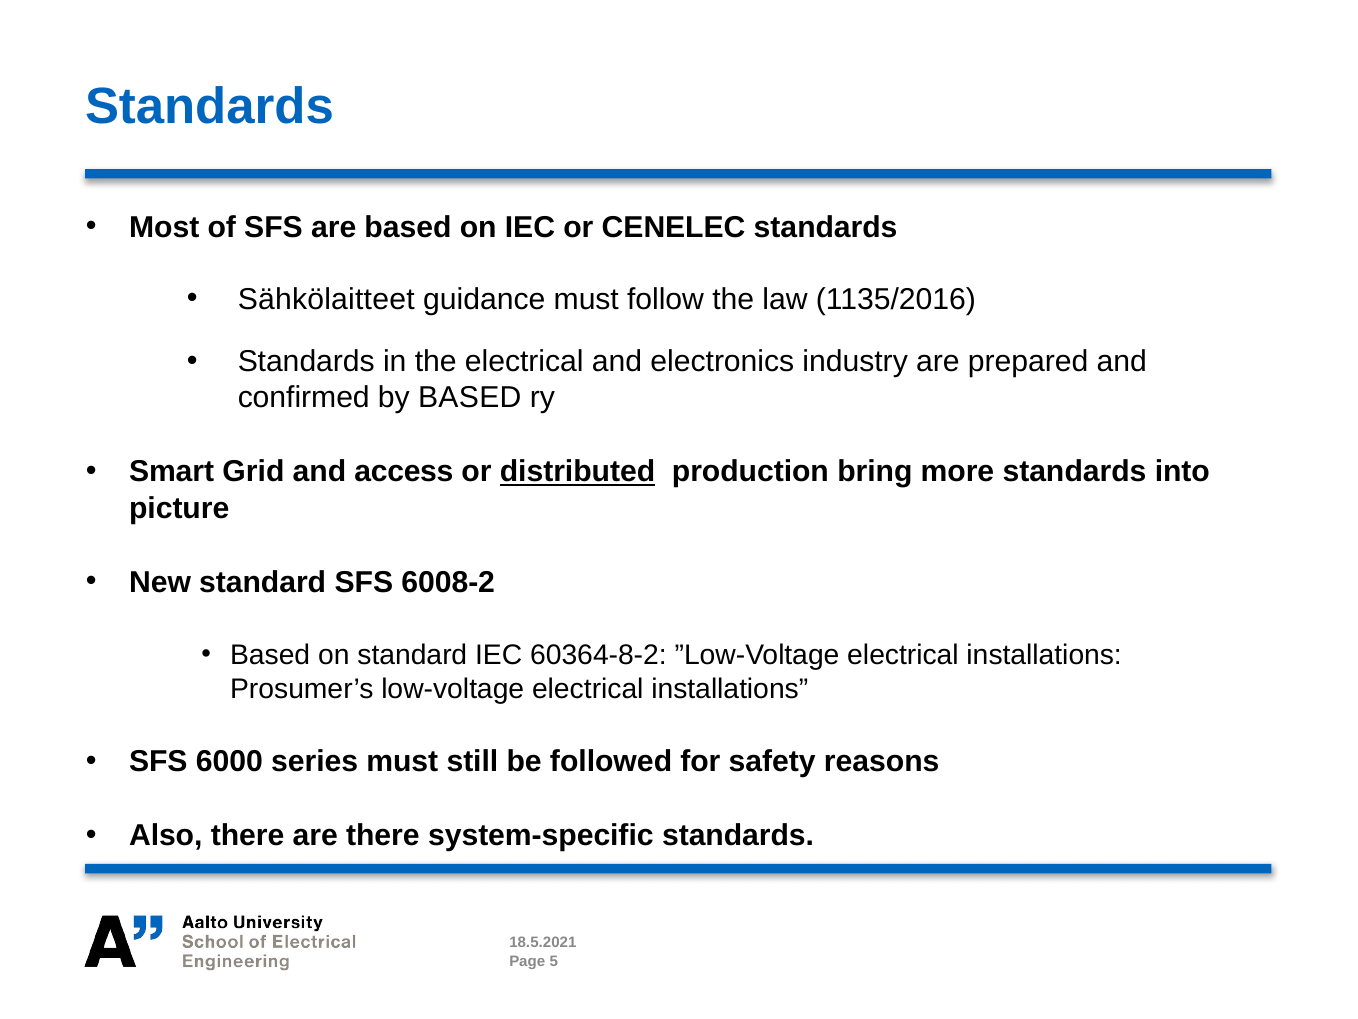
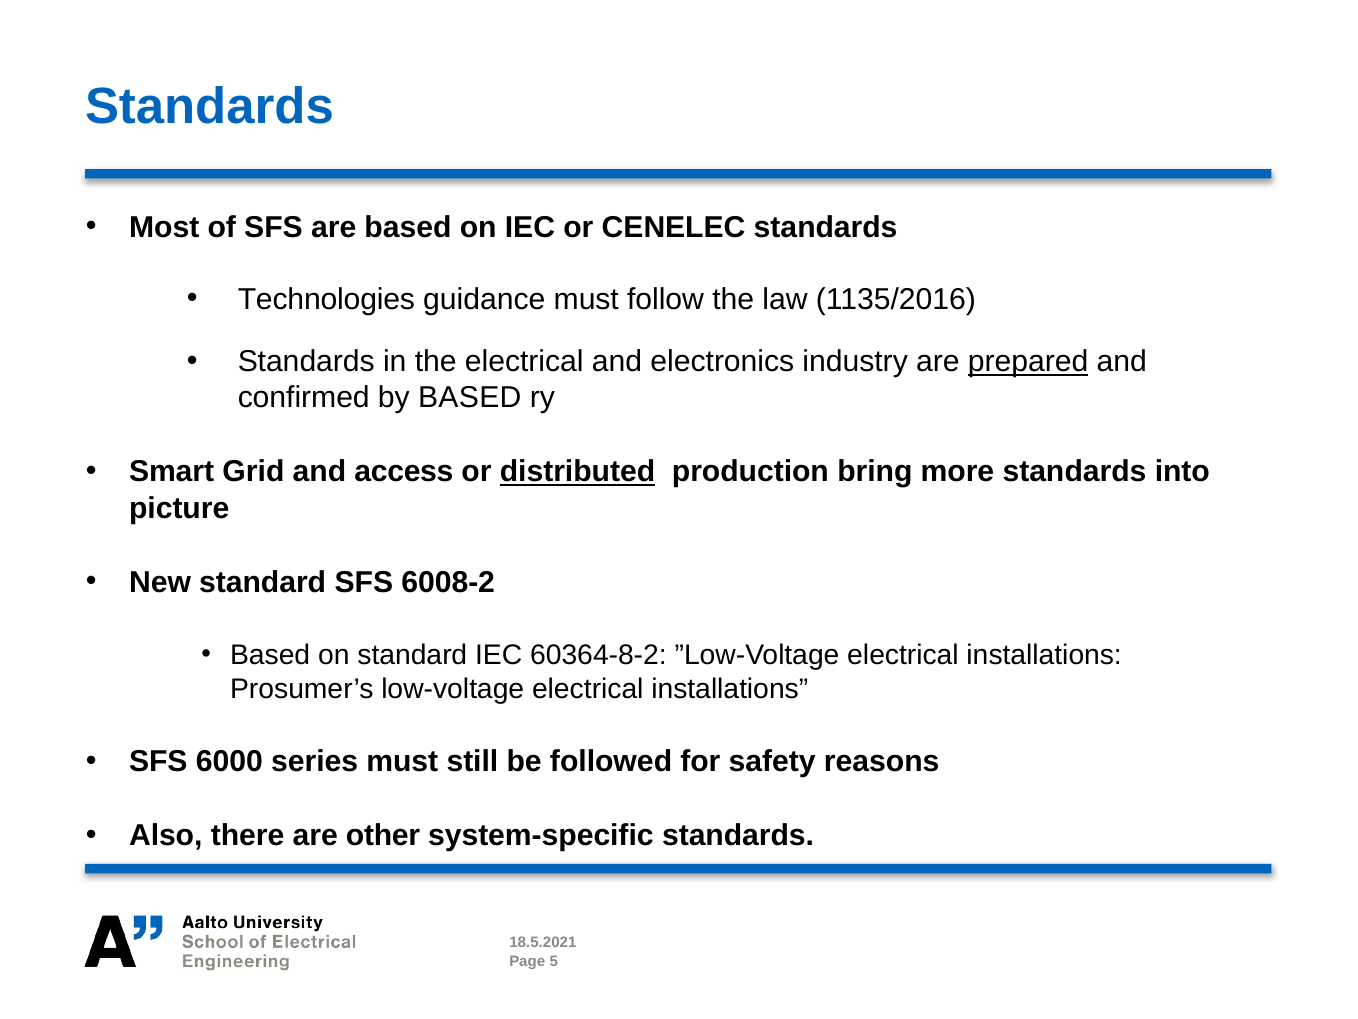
Sähkölaitteet: Sähkölaitteet -> Technologies
prepared underline: none -> present
are there: there -> other
